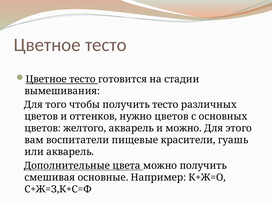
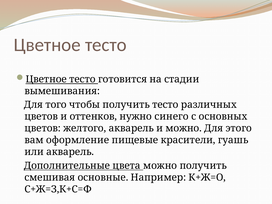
нужно цветов: цветов -> синего
воспитатели: воспитатели -> оформление
